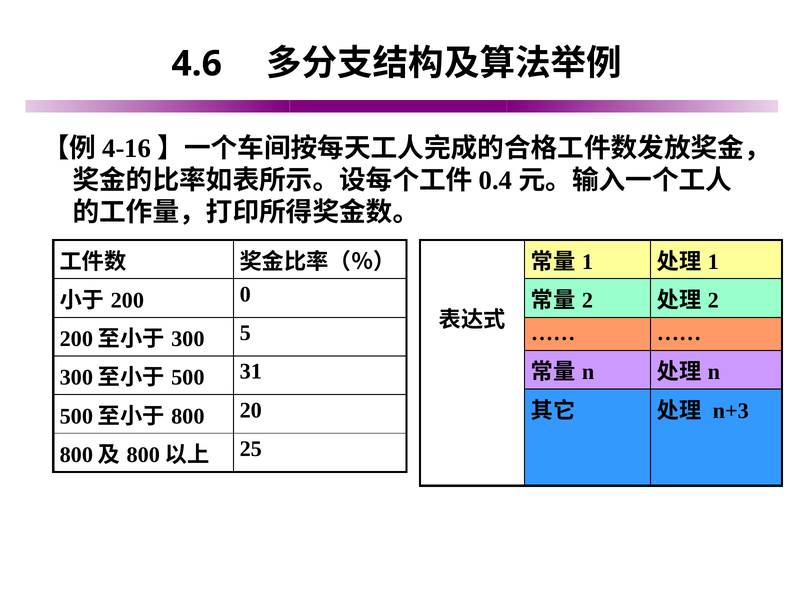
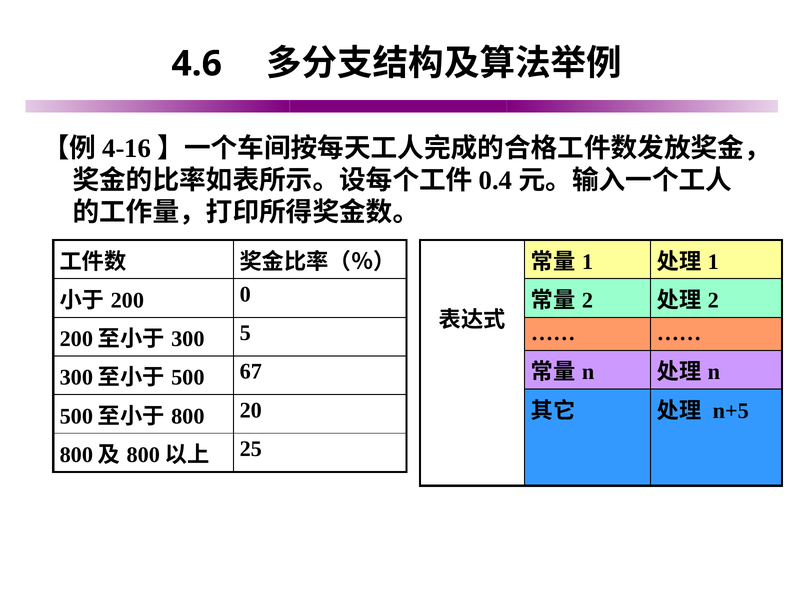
31: 31 -> 67
n+3: n+3 -> n+5
